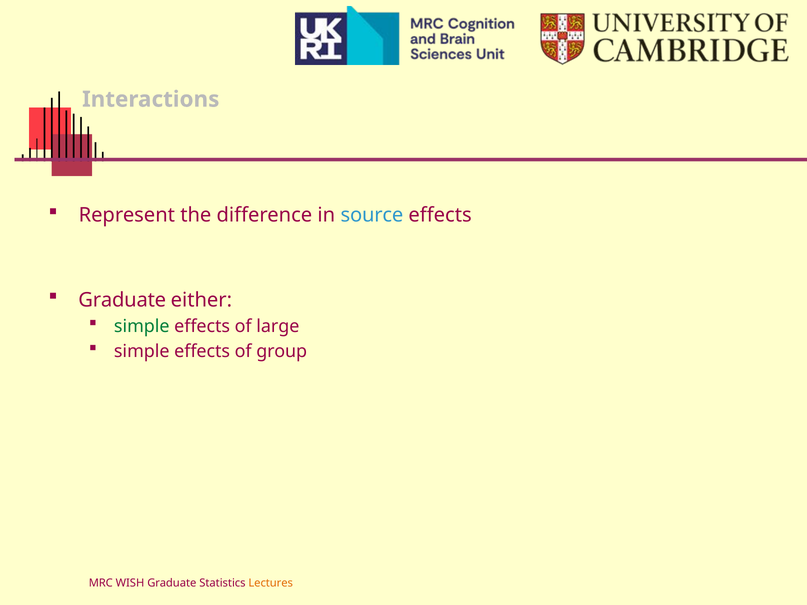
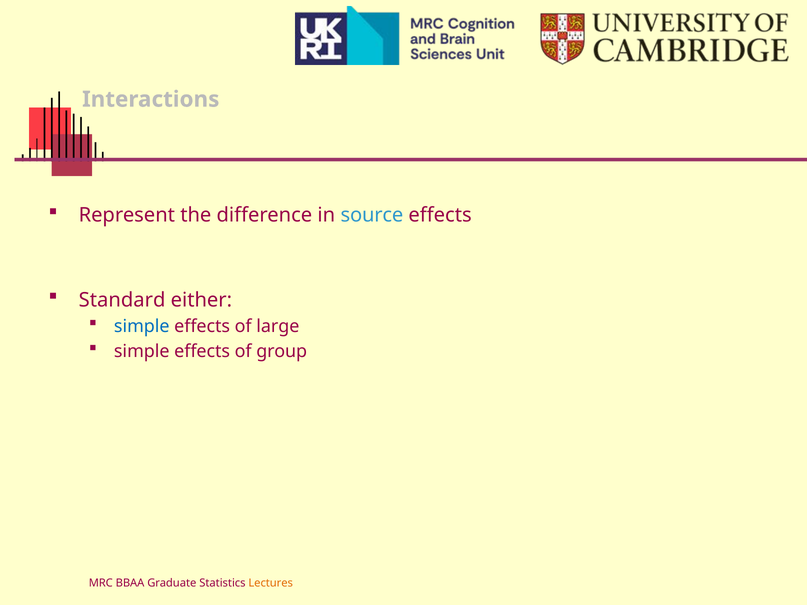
Graduate at (122, 300): Graduate -> Standard
simple at (142, 326) colour: green -> blue
WISH: WISH -> BBAA
